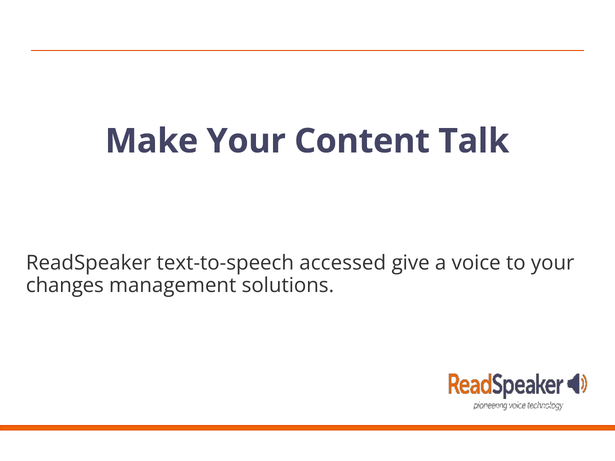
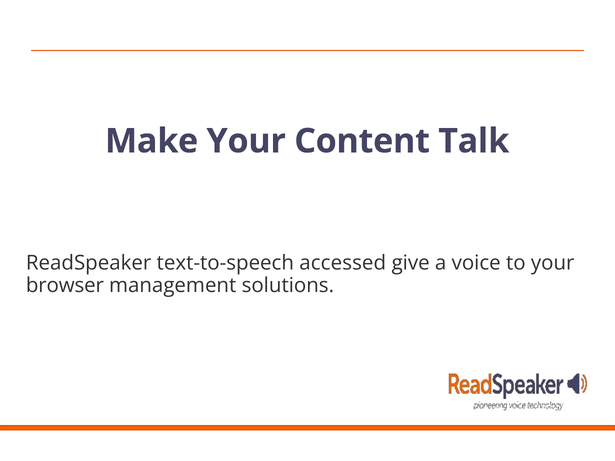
changes: changes -> browser
